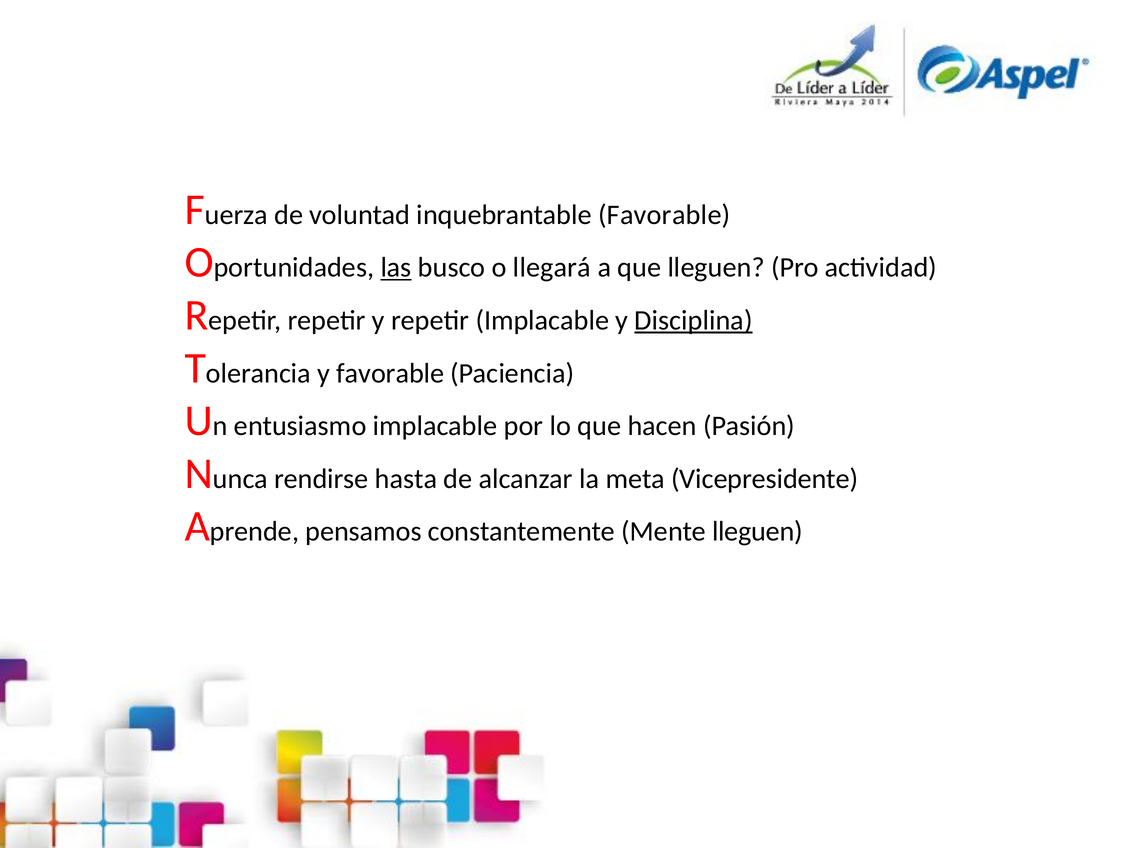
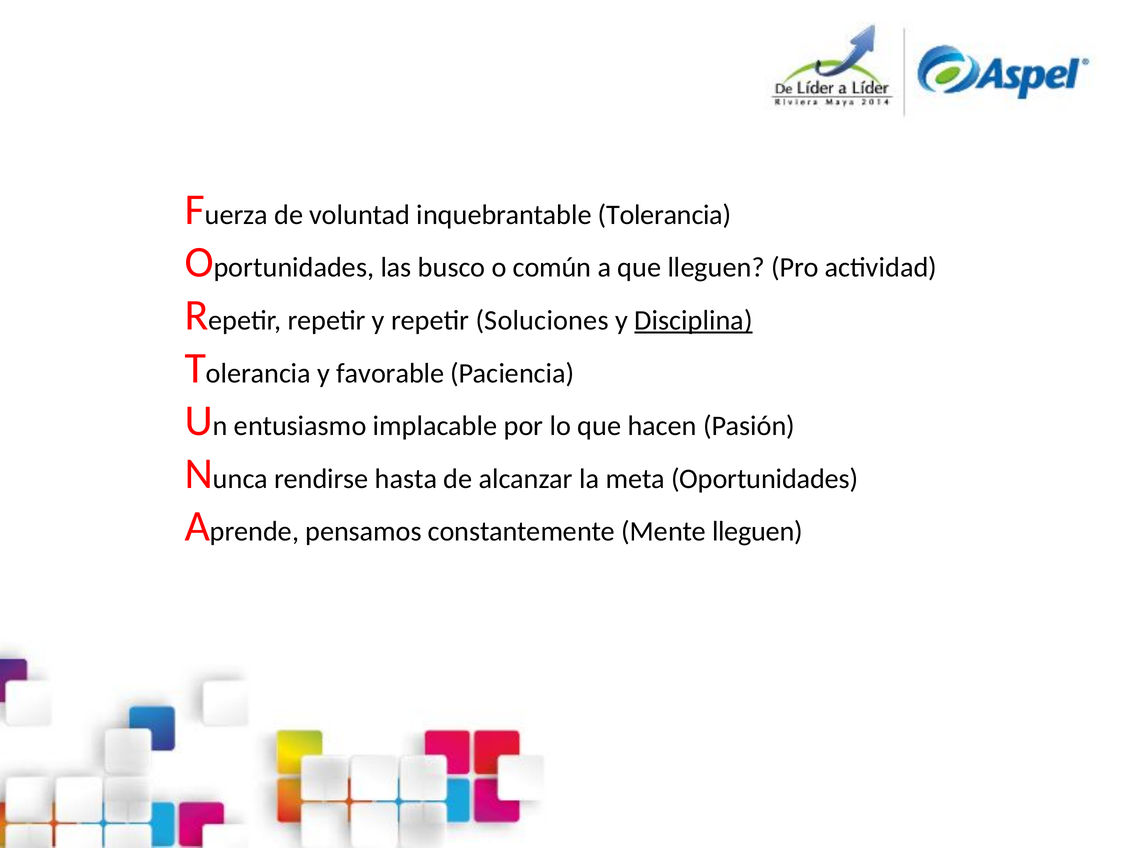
inquebrantable Favorable: Favorable -> Tolerancia
las underline: present -> none
llegará: llegará -> común
repetir Implacable: Implacable -> Soluciones
Vicepresidente: Vicepresidente -> Oportunidades
